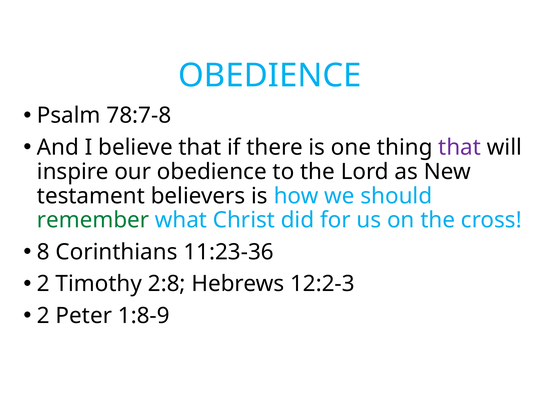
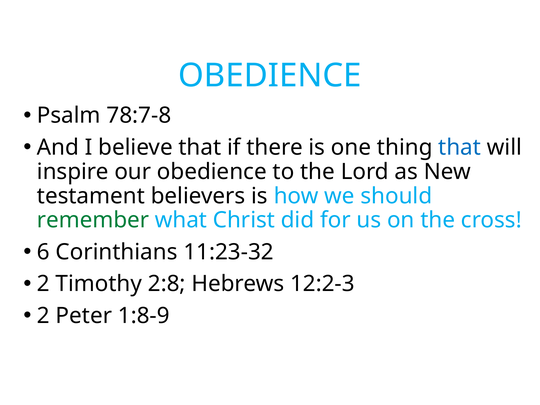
that at (460, 147) colour: purple -> blue
8: 8 -> 6
11:23-36: 11:23-36 -> 11:23-32
